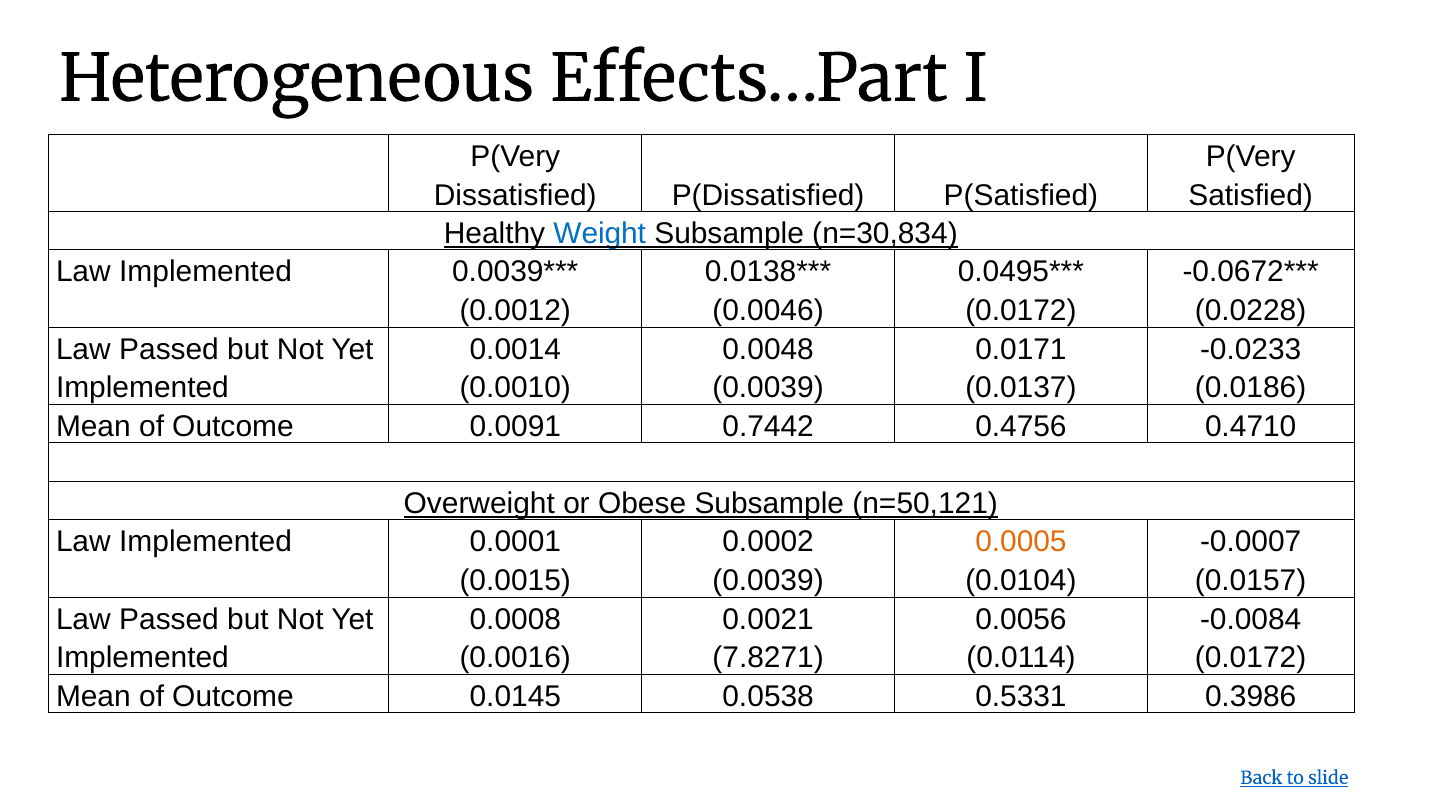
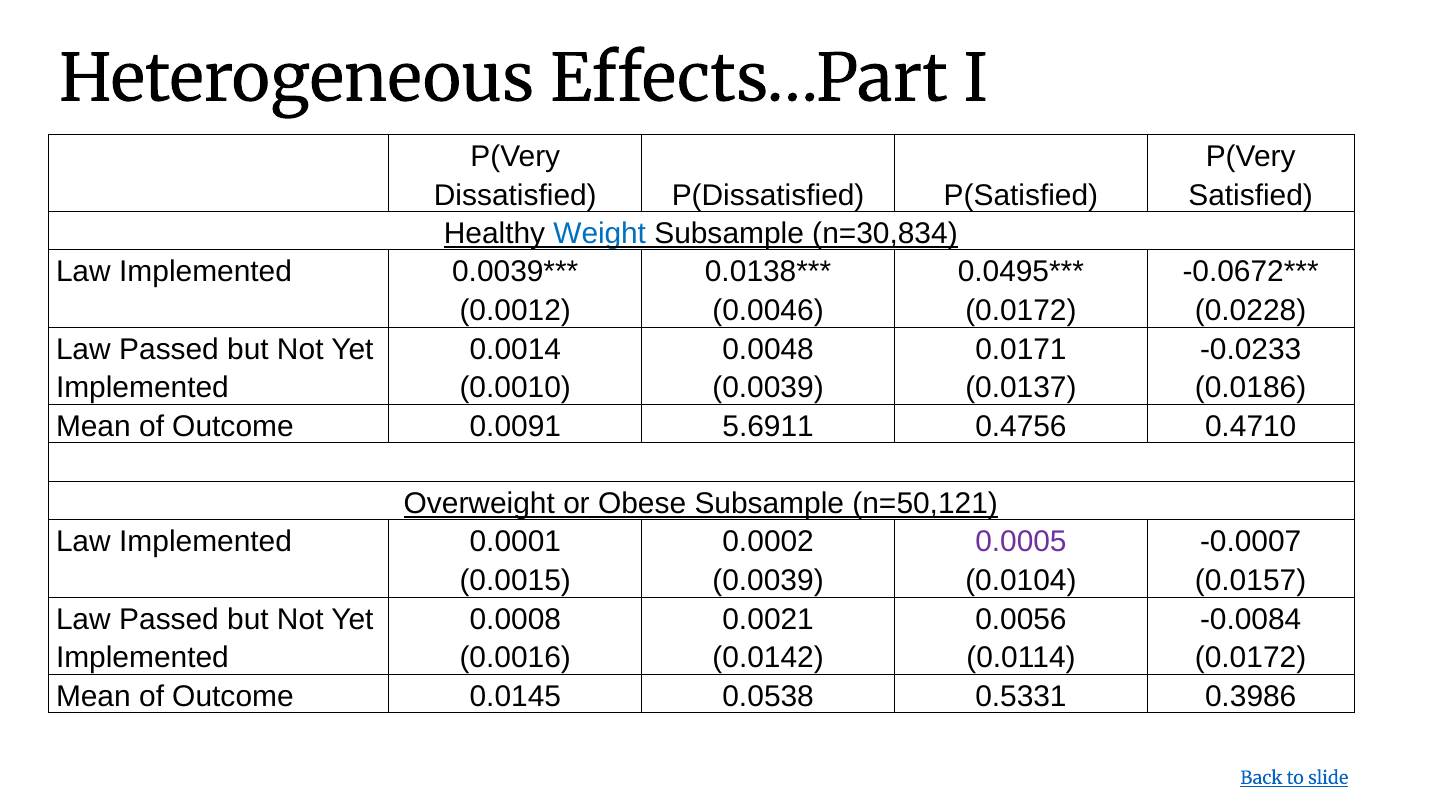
0.7442: 0.7442 -> 5.6911
0.0005 colour: orange -> purple
7.8271: 7.8271 -> 0.0142
